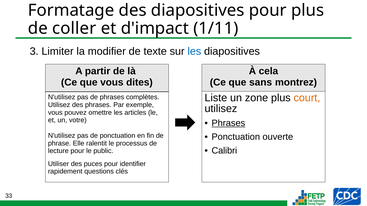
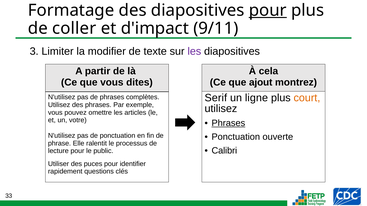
pour at (268, 10) underline: none -> present
1/11: 1/11 -> 9/11
les at (194, 51) colour: blue -> purple
sans: sans -> ajout
Liste: Liste -> Serif
zone: zone -> ligne
